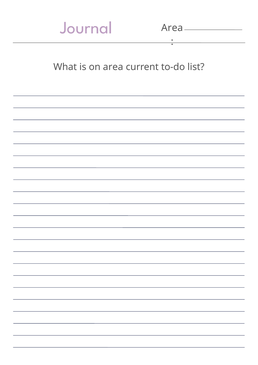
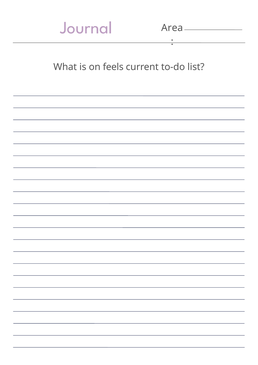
on area: area -> feels
